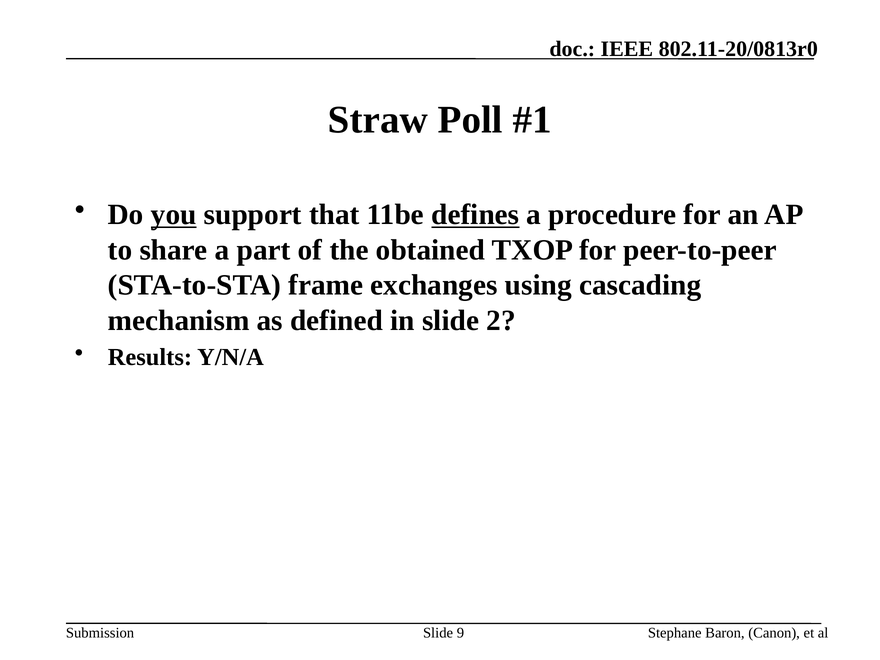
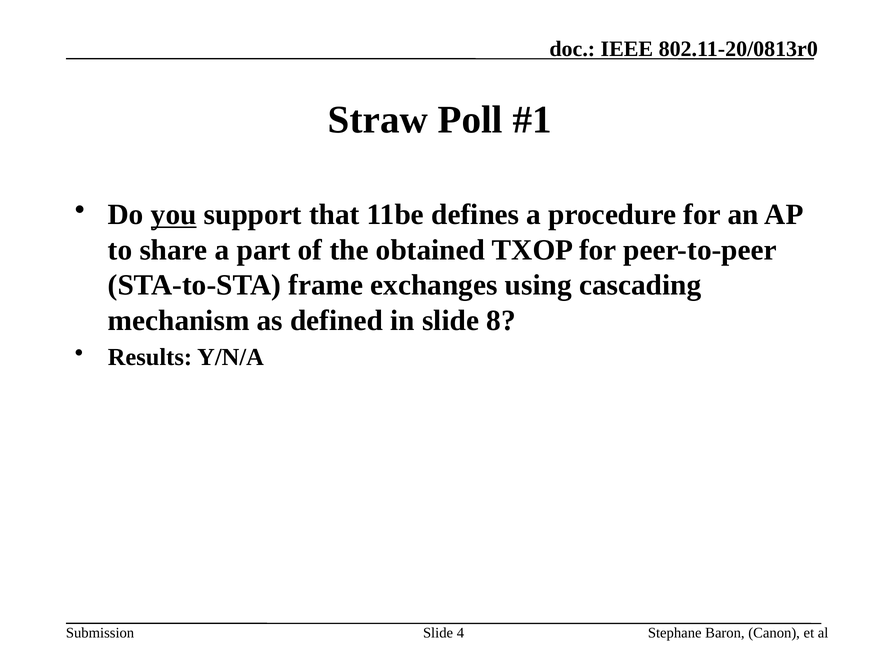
defines underline: present -> none
2: 2 -> 8
9: 9 -> 4
